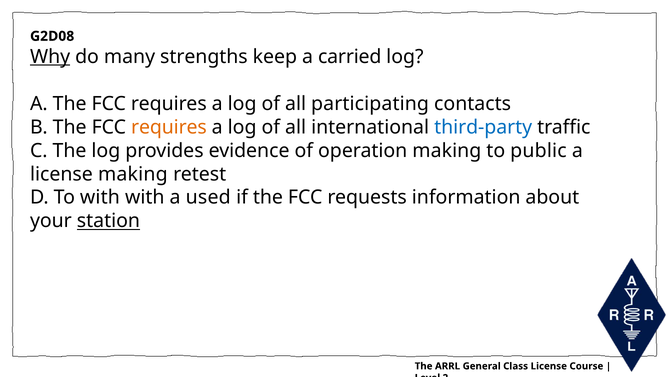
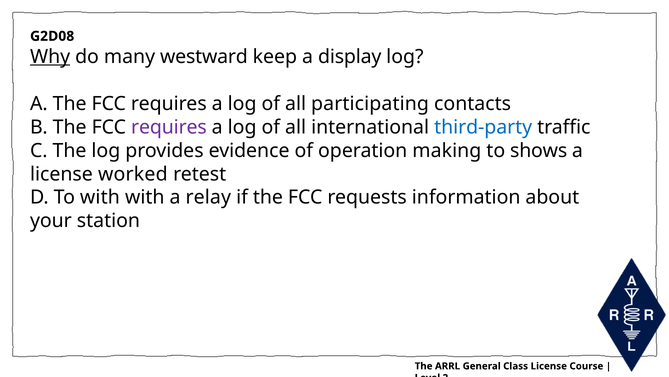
strengths: strengths -> westward
carried: carried -> display
requires at (169, 127) colour: orange -> purple
public: public -> shows
license making: making -> worked
used: used -> relay
station underline: present -> none
